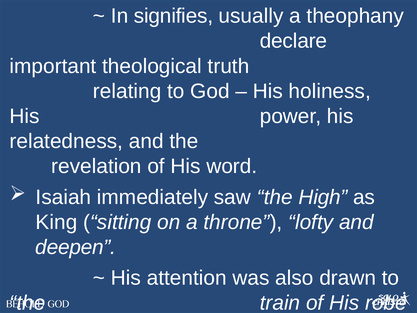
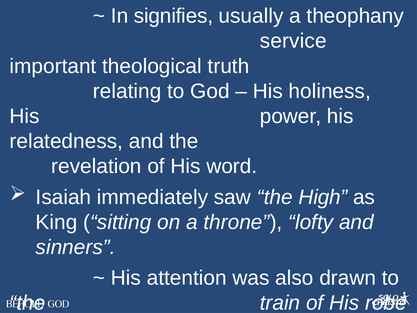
declare: declare -> service
deepen: deepen -> sinners
